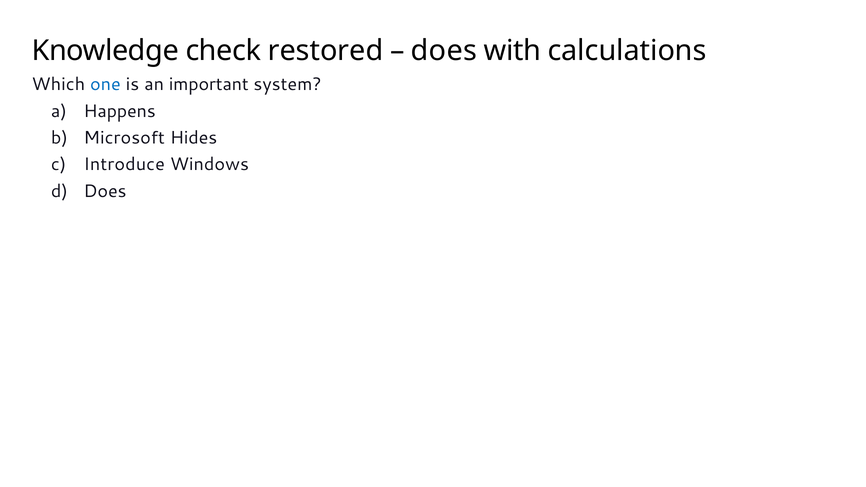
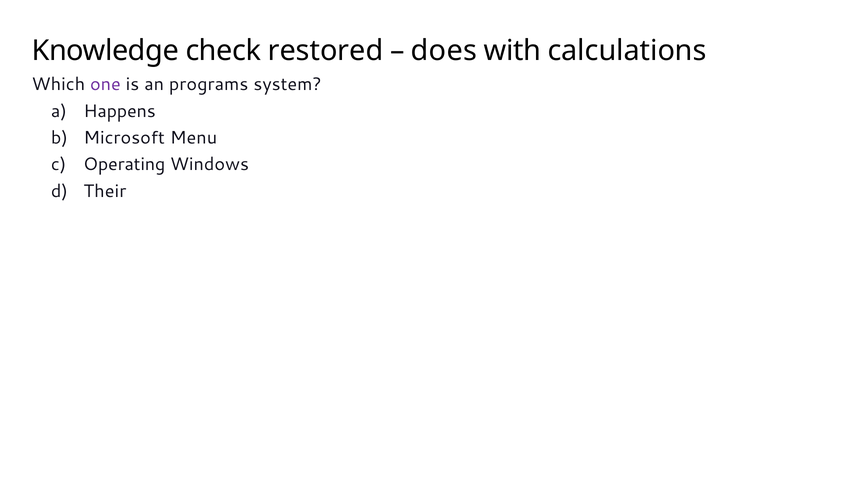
one colour: blue -> purple
important: important -> programs
Hides: Hides -> Menu
Introduce: Introduce -> Operating
Does at (105, 191): Does -> Their
